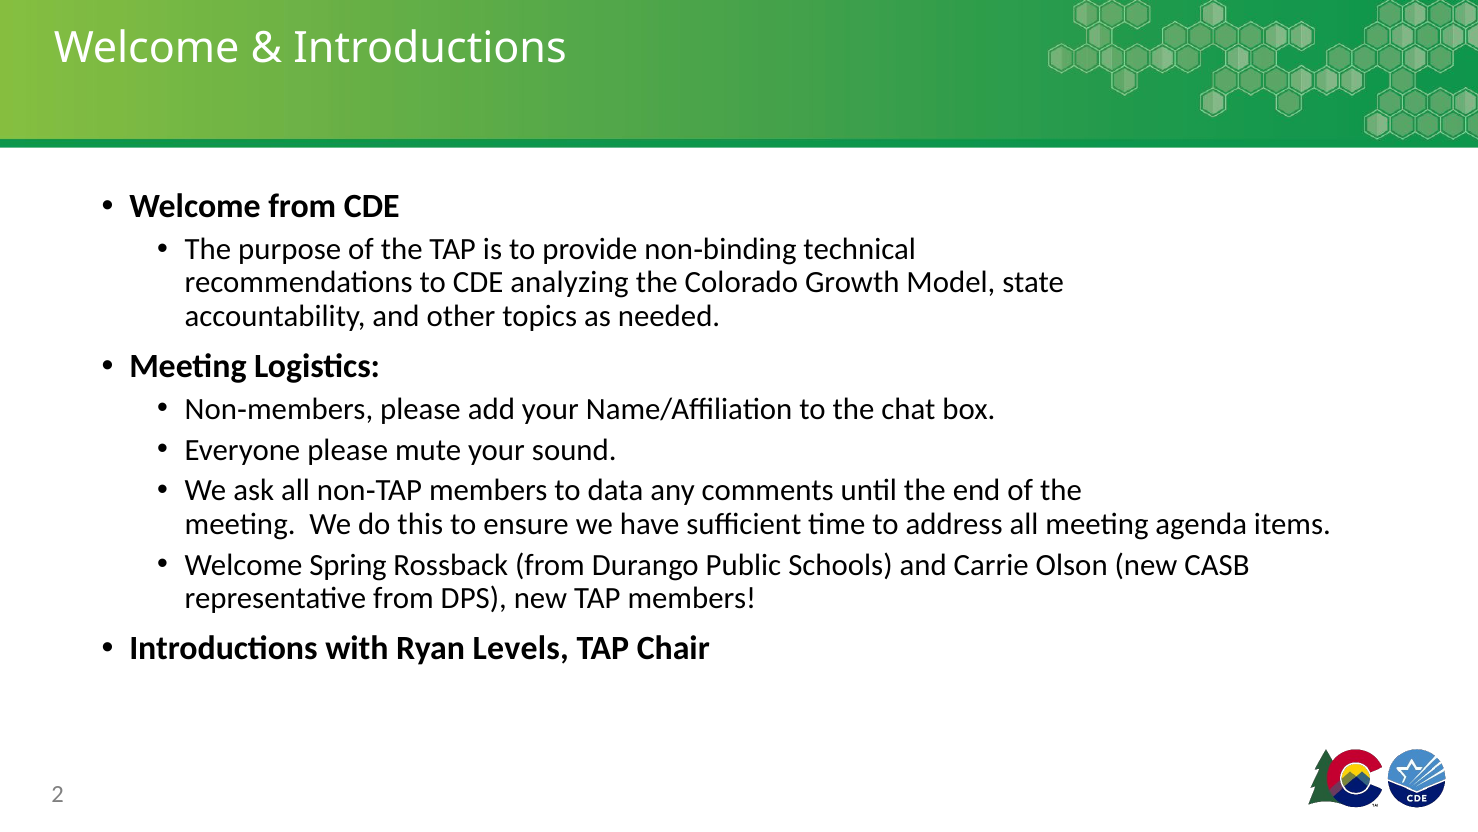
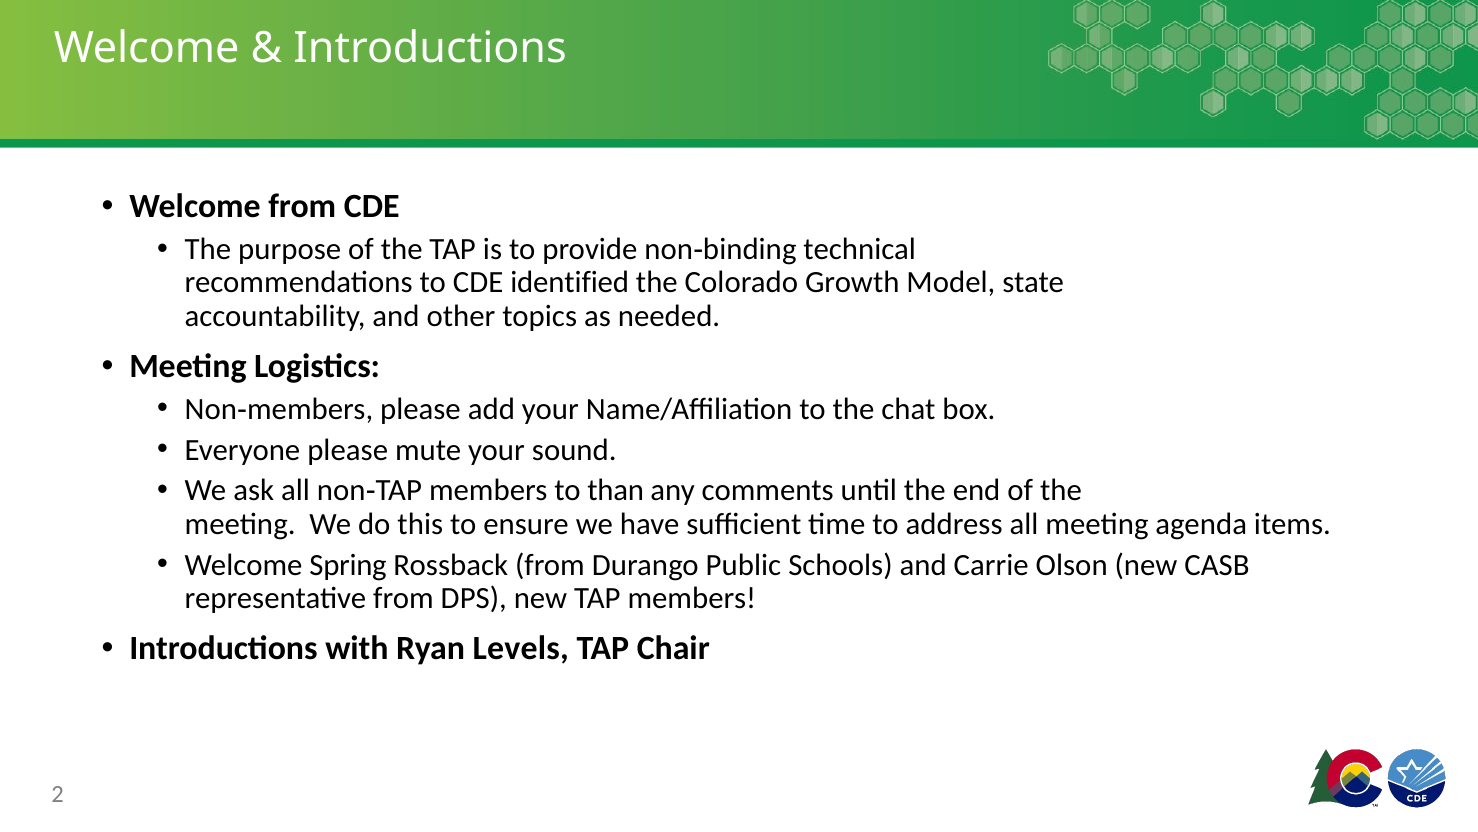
analyzing: analyzing -> identified
data: data -> than
